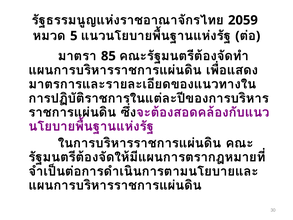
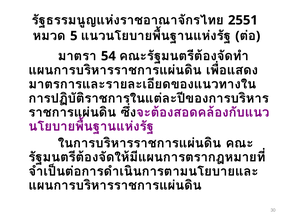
2059: 2059 -> 2551
85: 85 -> 54
